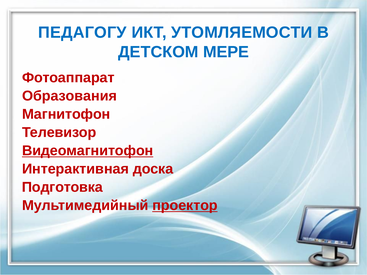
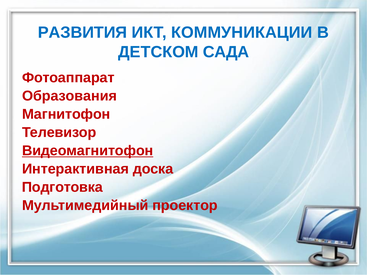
ПЕДАГОГУ: ПЕДАГОГУ -> РАЗВИТИЯ
УТОМЛЯЕМОСТИ: УТОМЛЯЕМОСТИ -> КОММУНИКАЦИИ
МЕРЕ: МЕРЕ -> САДА
проектор underline: present -> none
